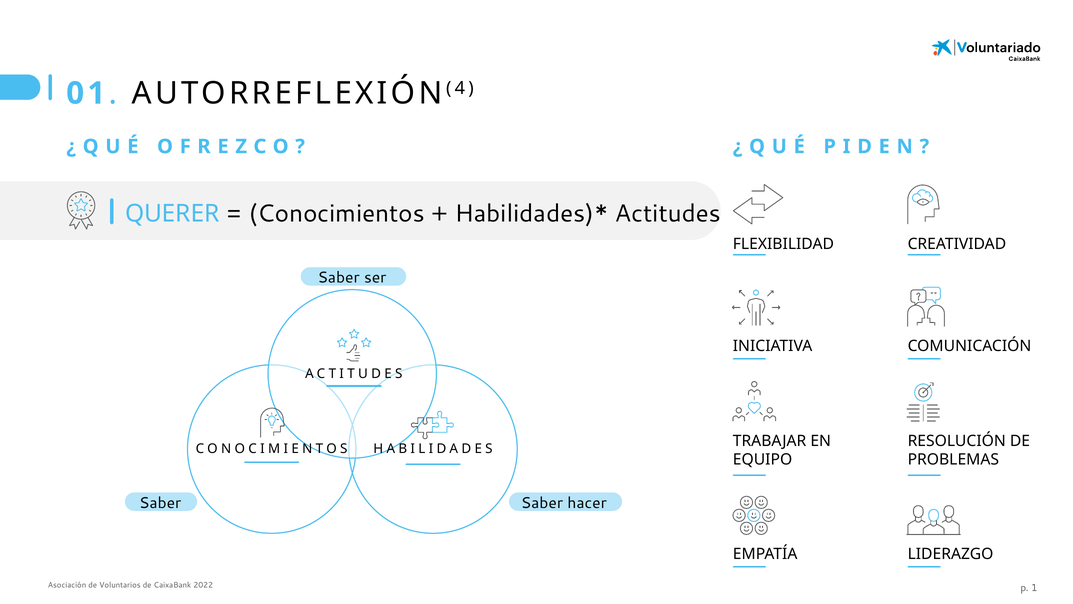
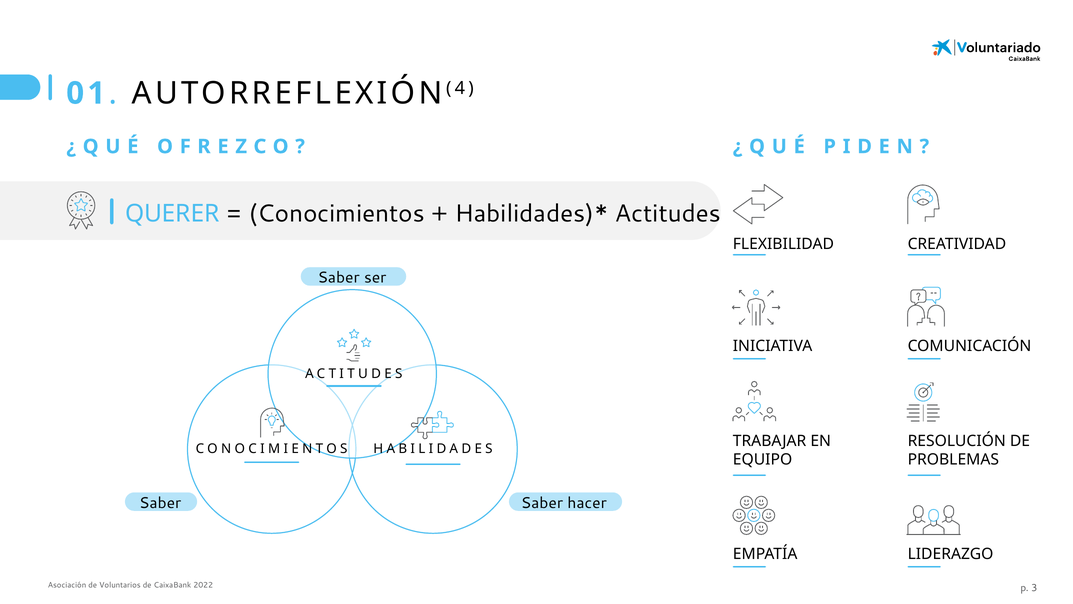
1: 1 -> 3
